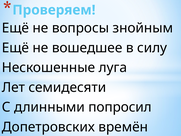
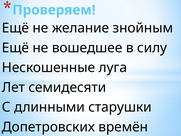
вопросы: вопросы -> желание
попросил: попросил -> старушки
